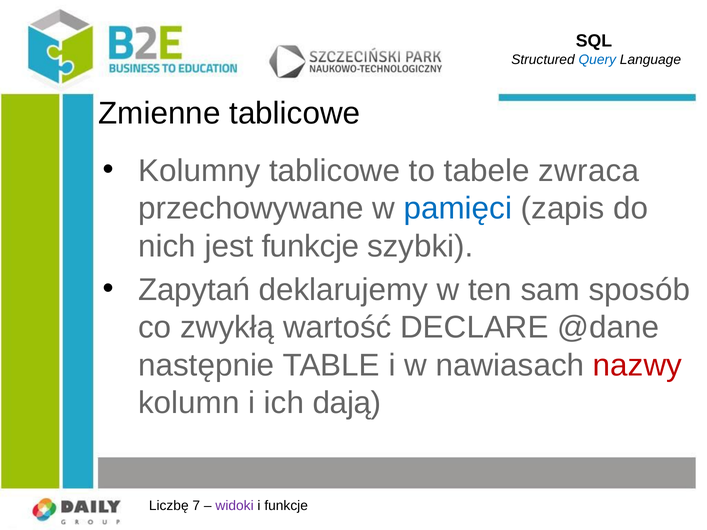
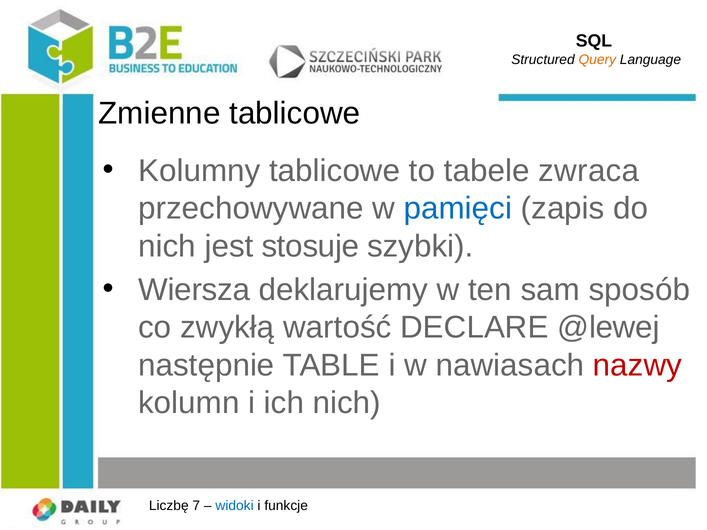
Query colour: blue -> orange
jest funkcje: funkcje -> stosuje
Zapytań: Zapytań -> Wiersza
@dane: @dane -> @lewej
ich dają: dają -> nich
widoki colour: purple -> blue
